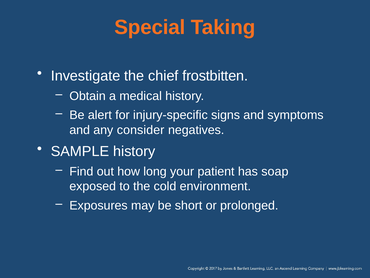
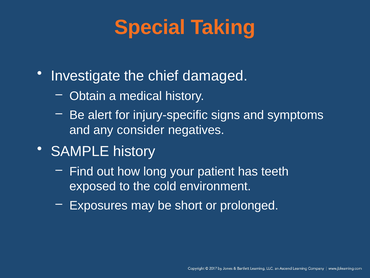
frostbitten: frostbitten -> damaged
soap: soap -> teeth
